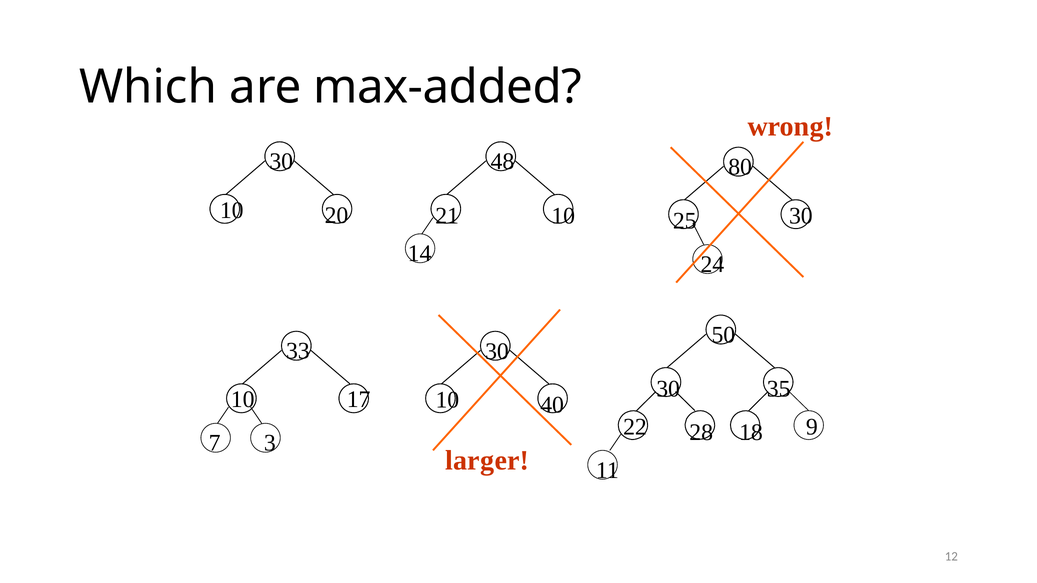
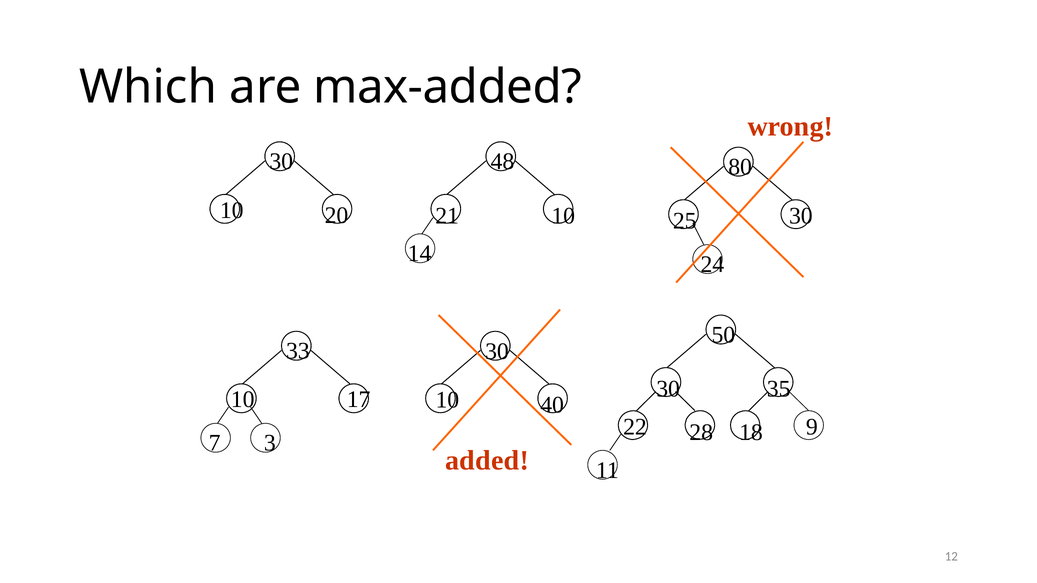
larger: larger -> added
